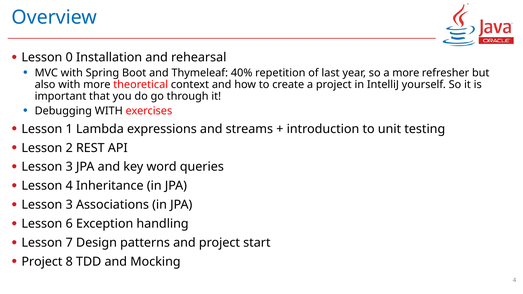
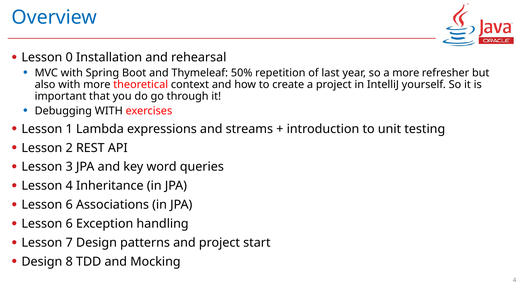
40%: 40% -> 50%
3 at (69, 205): 3 -> 6
Project at (42, 262): Project -> Design
